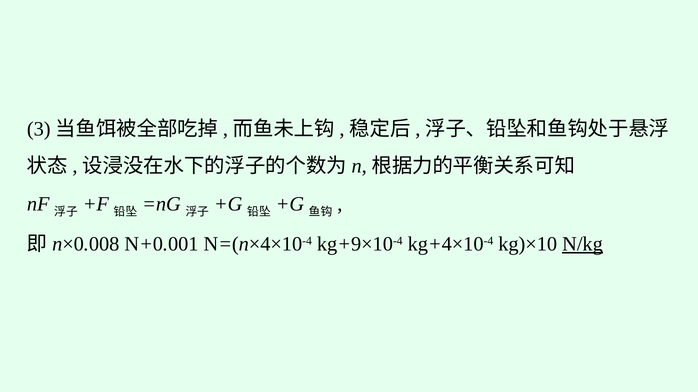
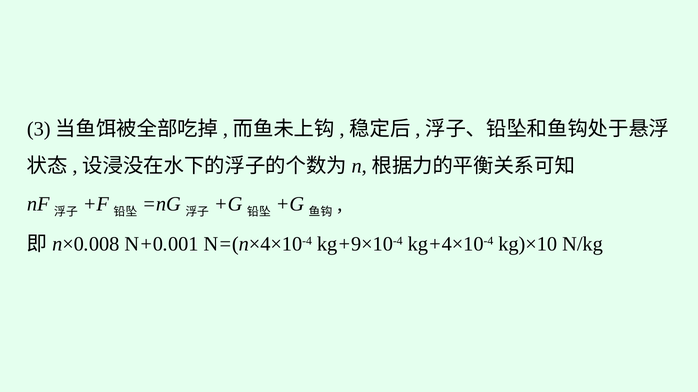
N/kg underline: present -> none
